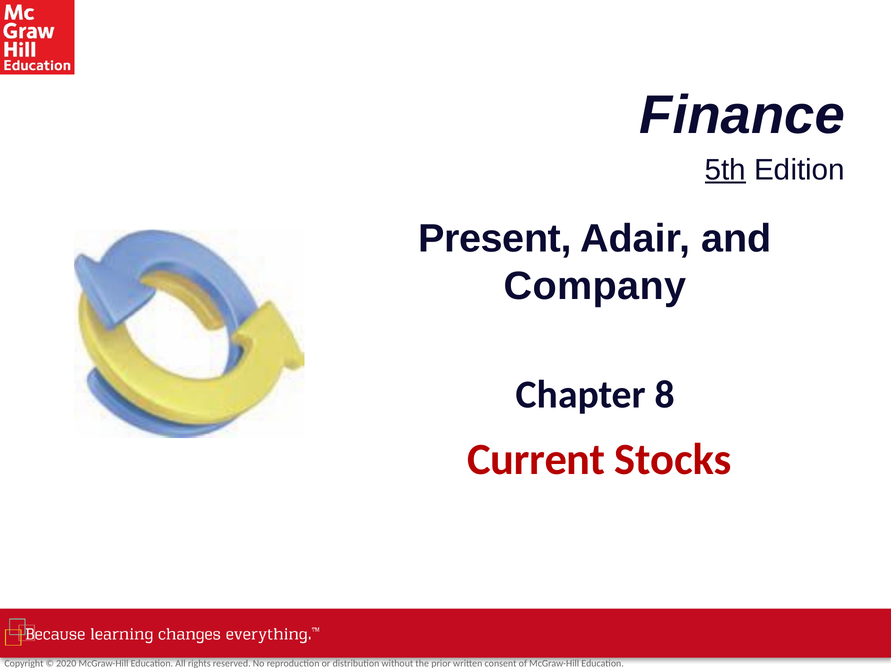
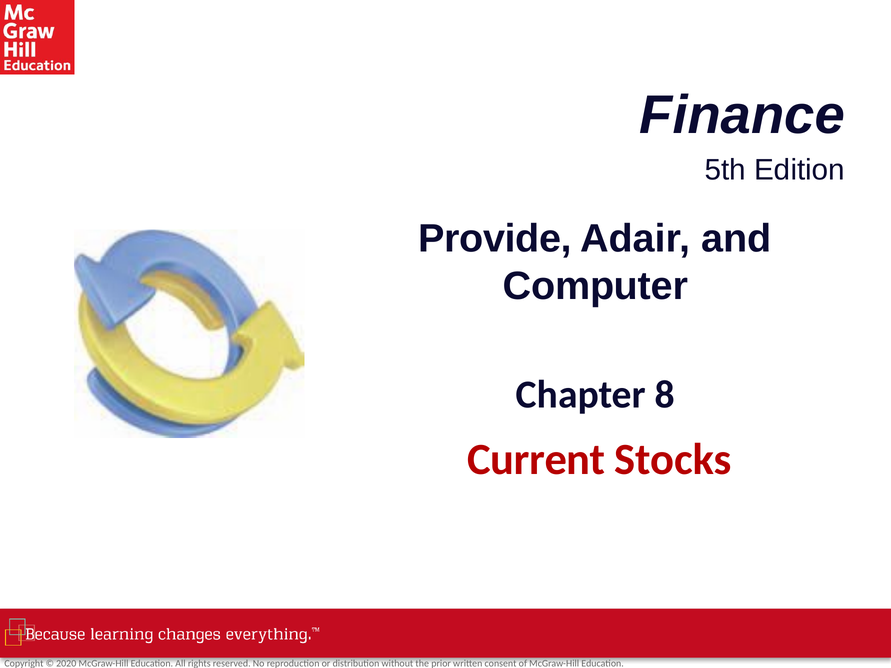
5th underline: present -> none
Present: Present -> Provide
Company: Company -> Computer
